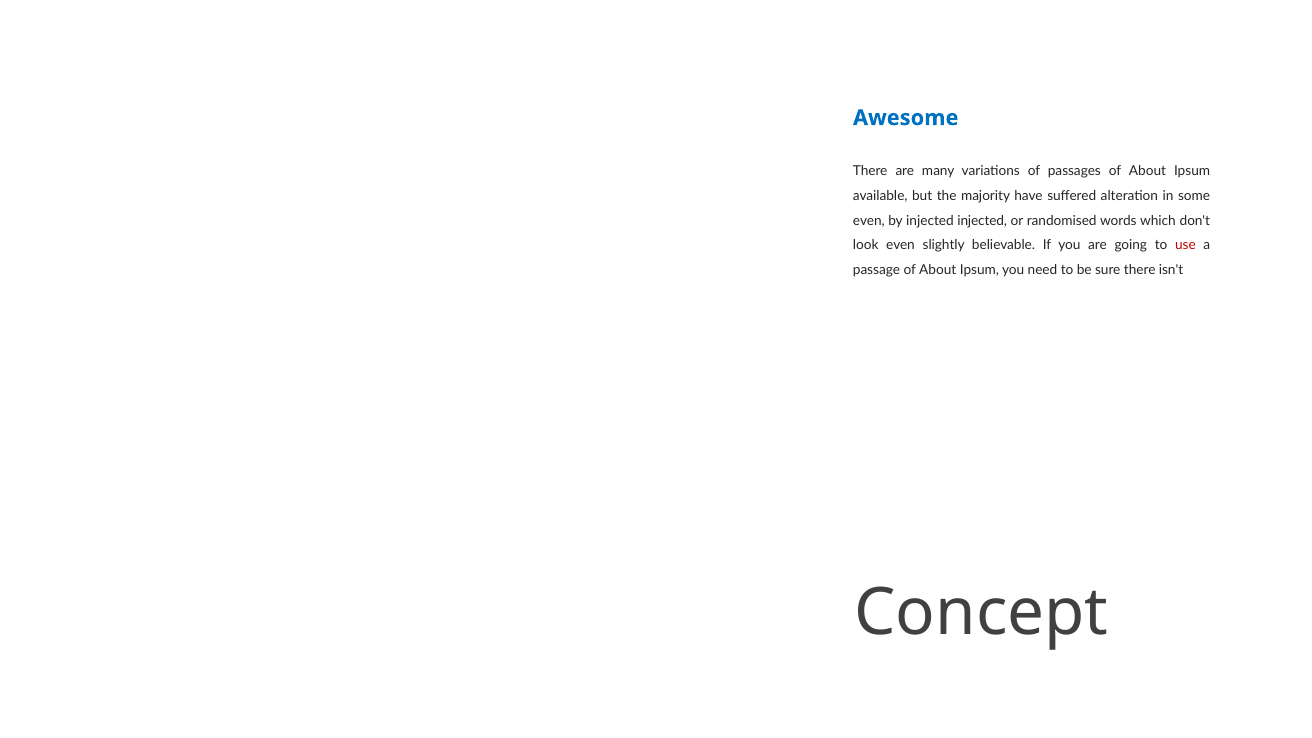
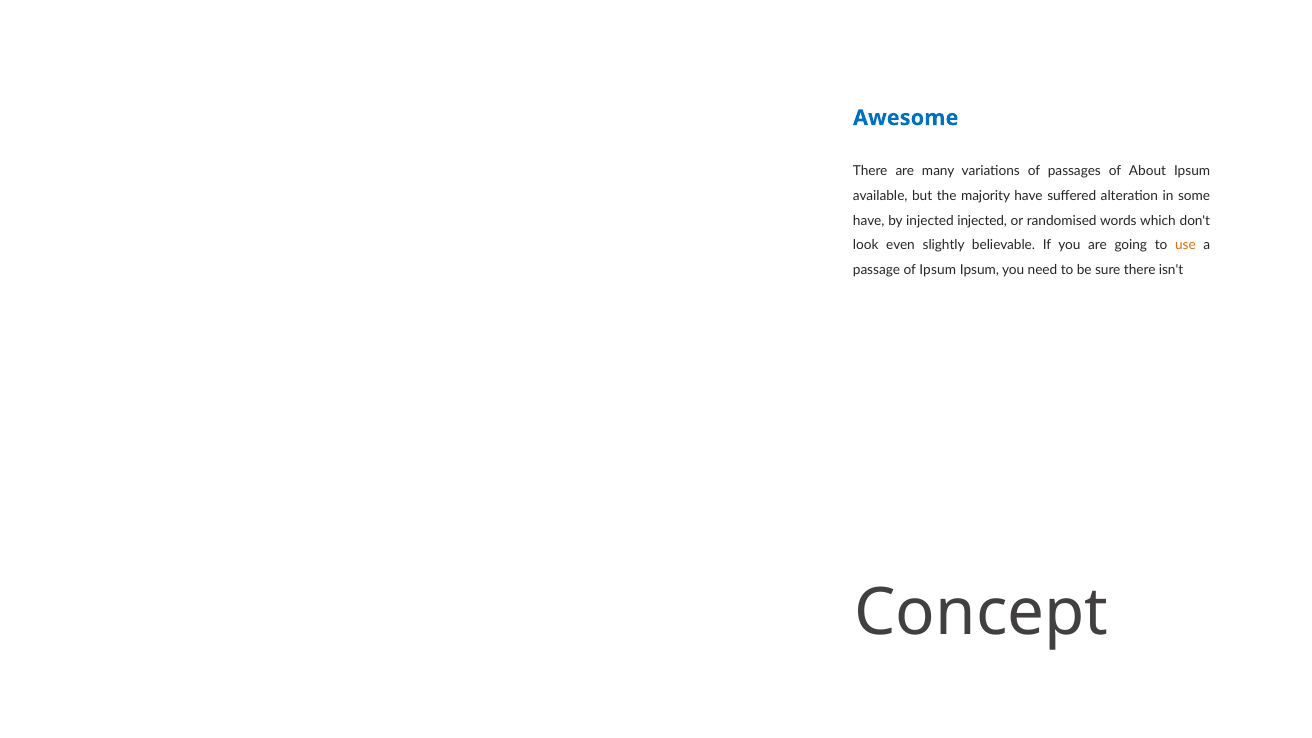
even at (869, 220): even -> have
use colour: red -> orange
passage of About: About -> Ipsum
